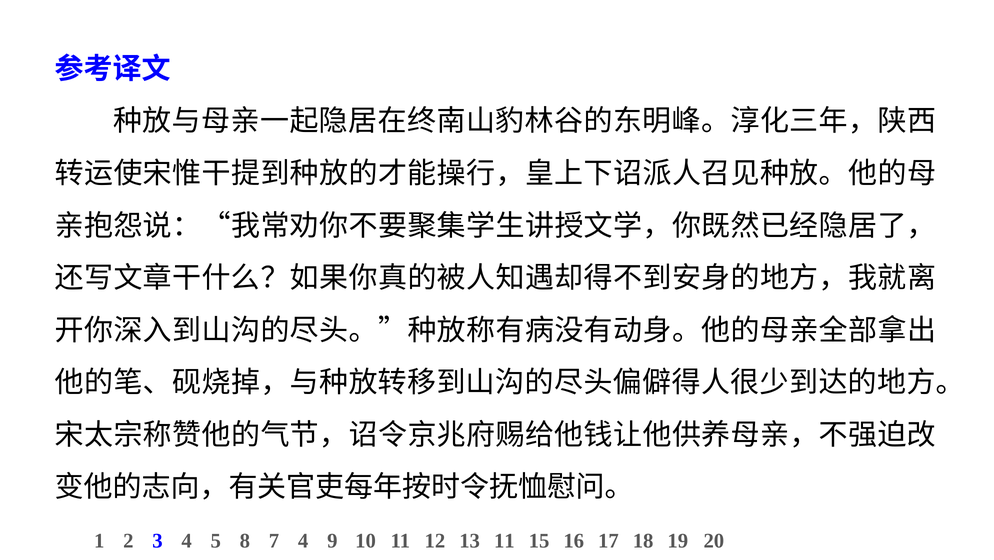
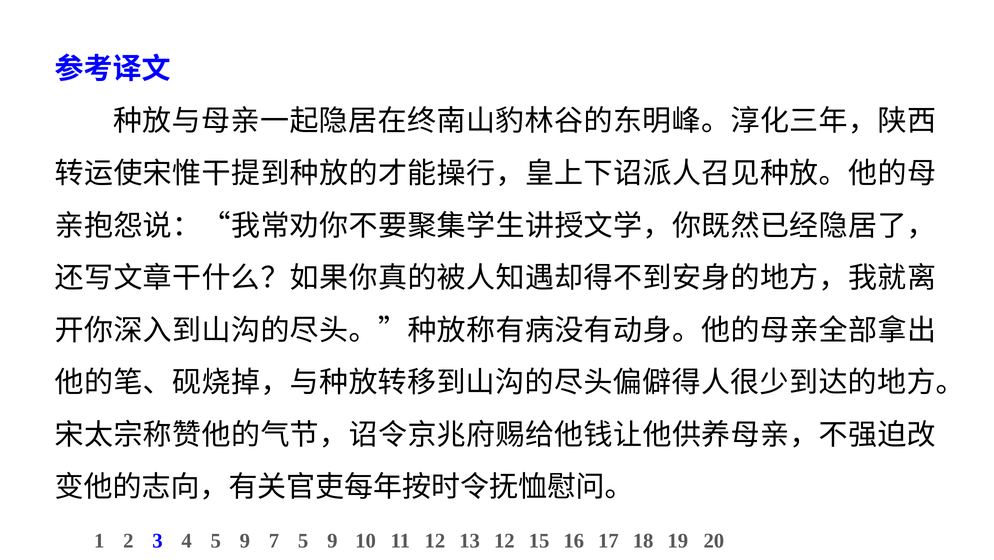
4 5 8: 8 -> 9
7 4: 4 -> 5
13 11: 11 -> 12
